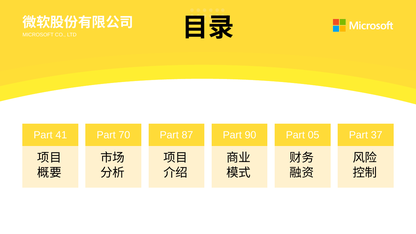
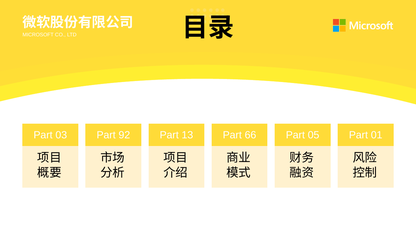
41: 41 -> 03
70: 70 -> 92
87: 87 -> 13
90: 90 -> 66
37: 37 -> 01
